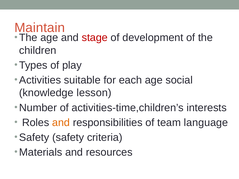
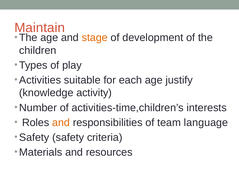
stage colour: red -> orange
social: social -> justify
lesson: lesson -> activity
